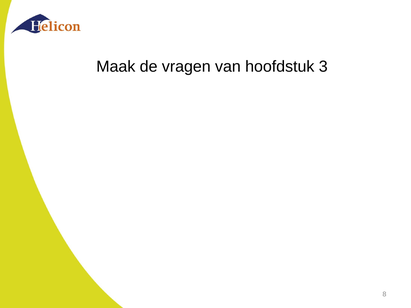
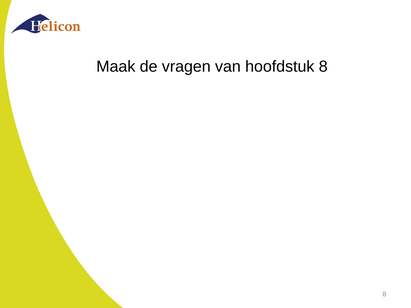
hoofdstuk 3: 3 -> 8
